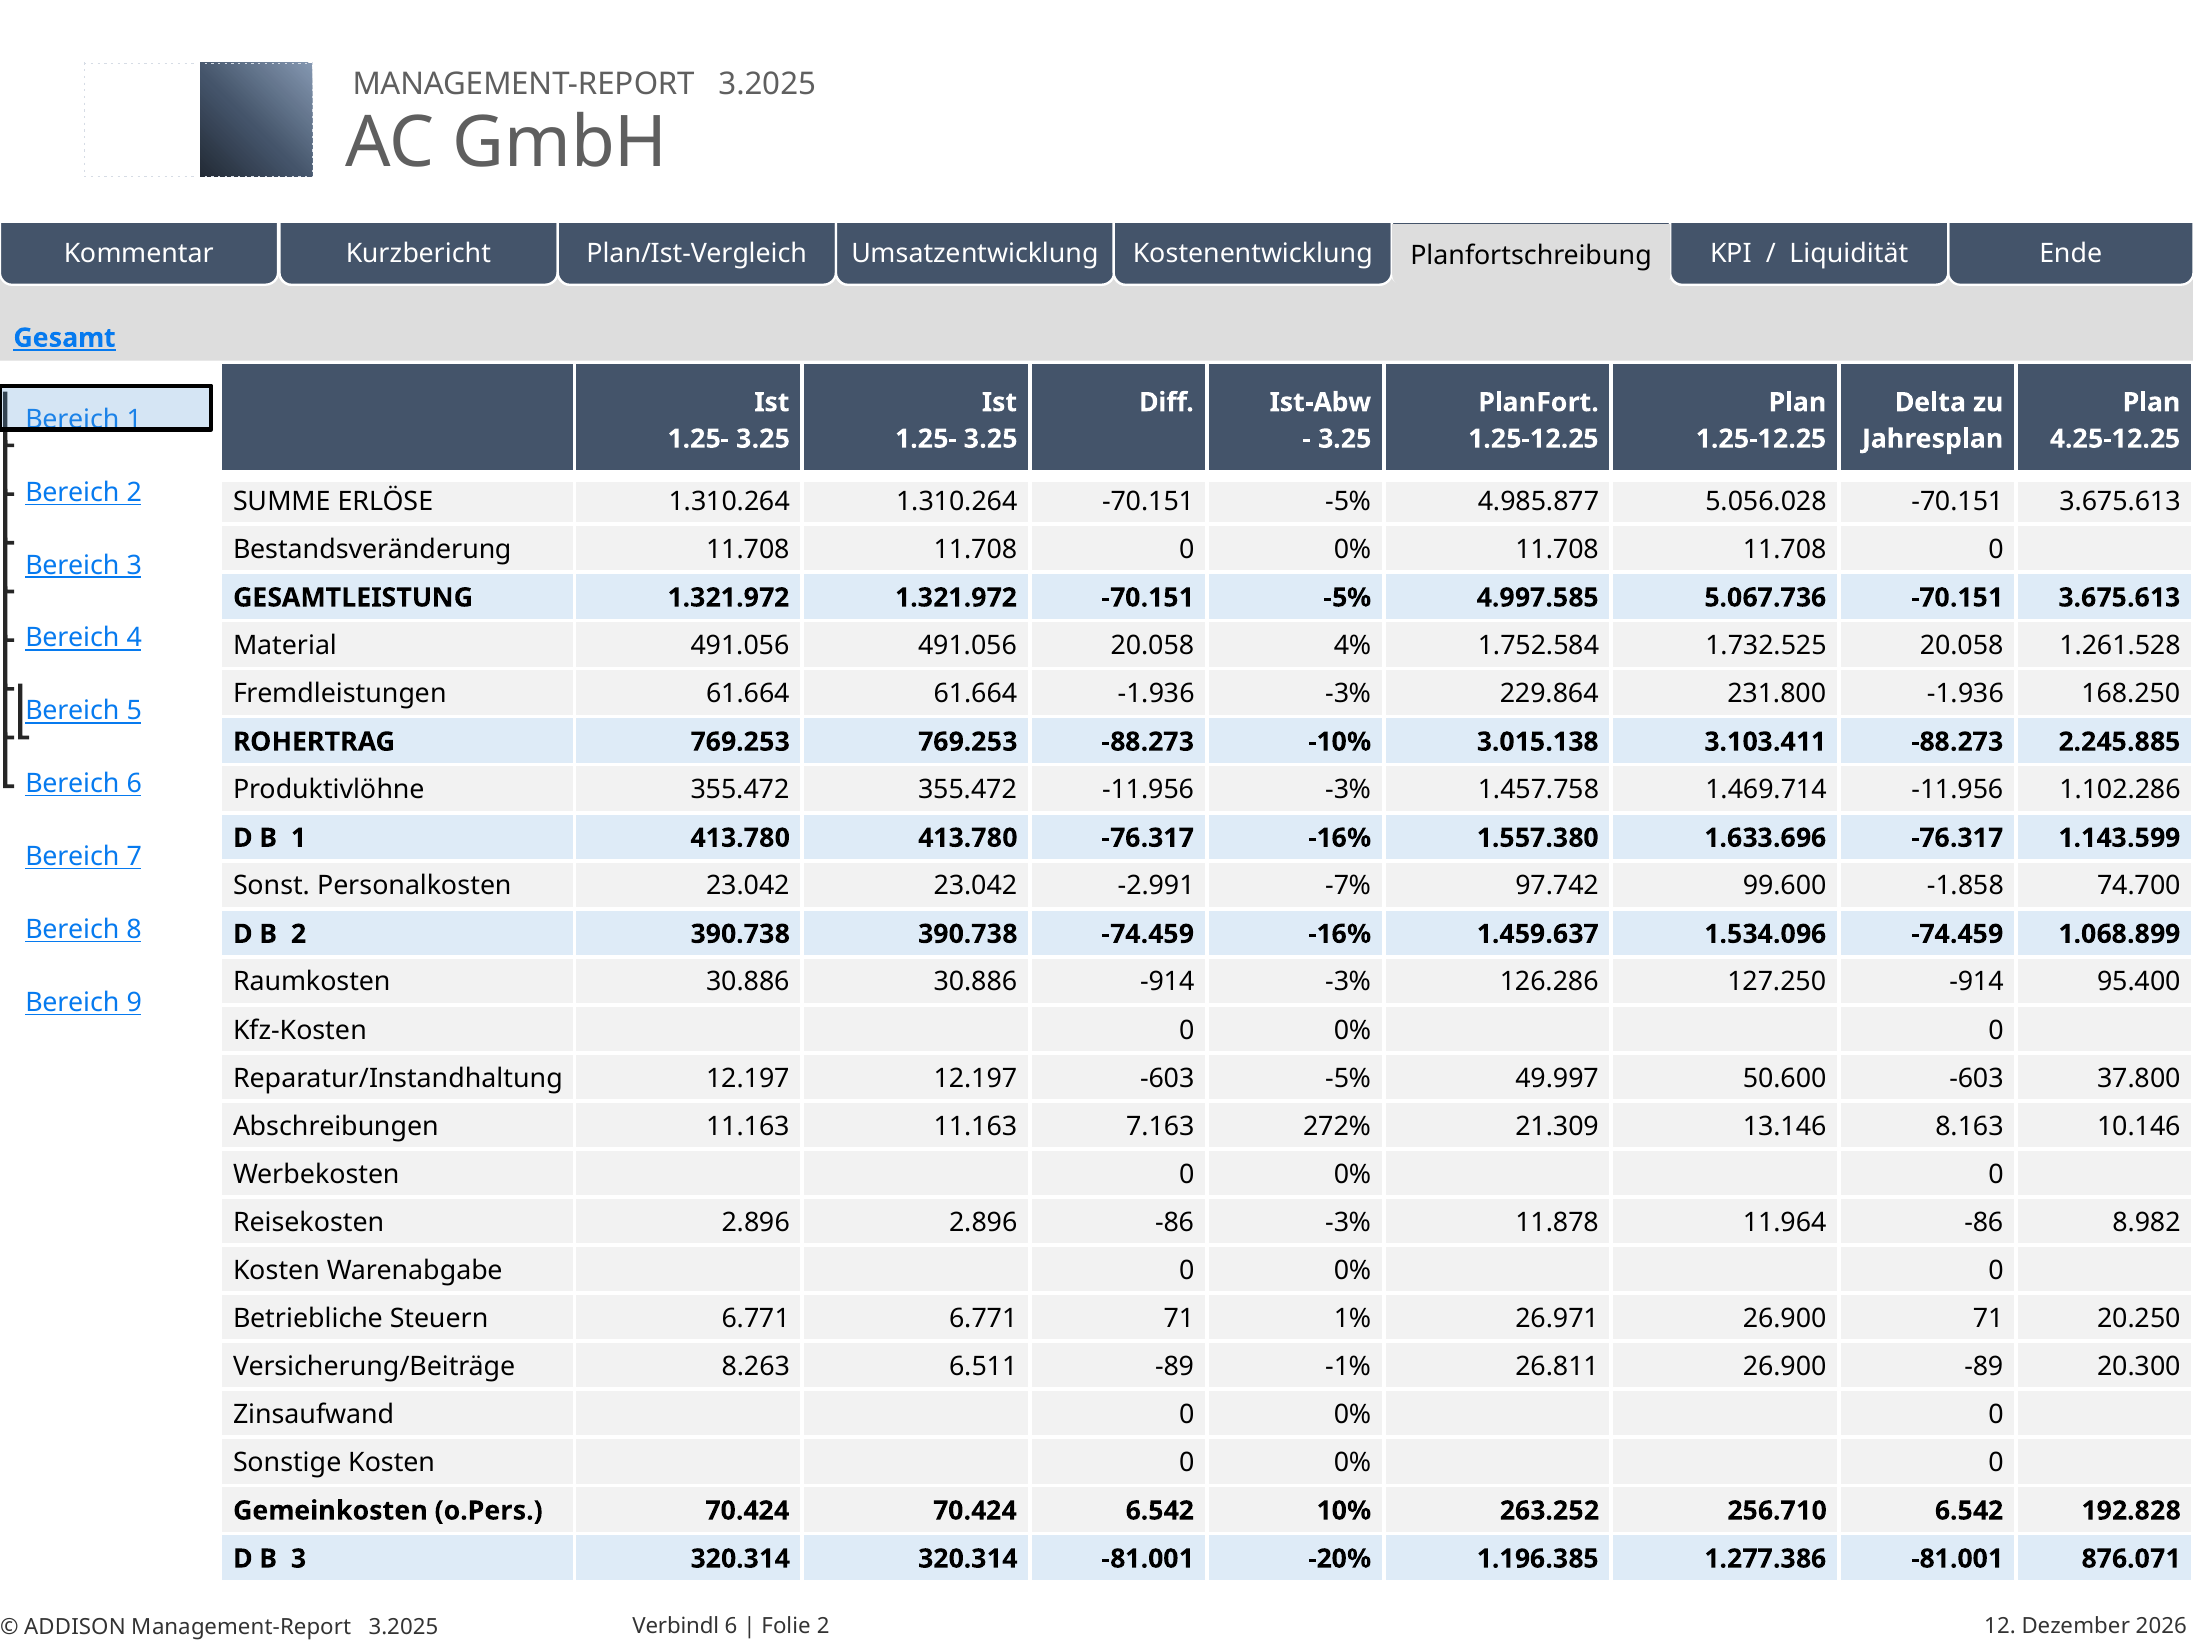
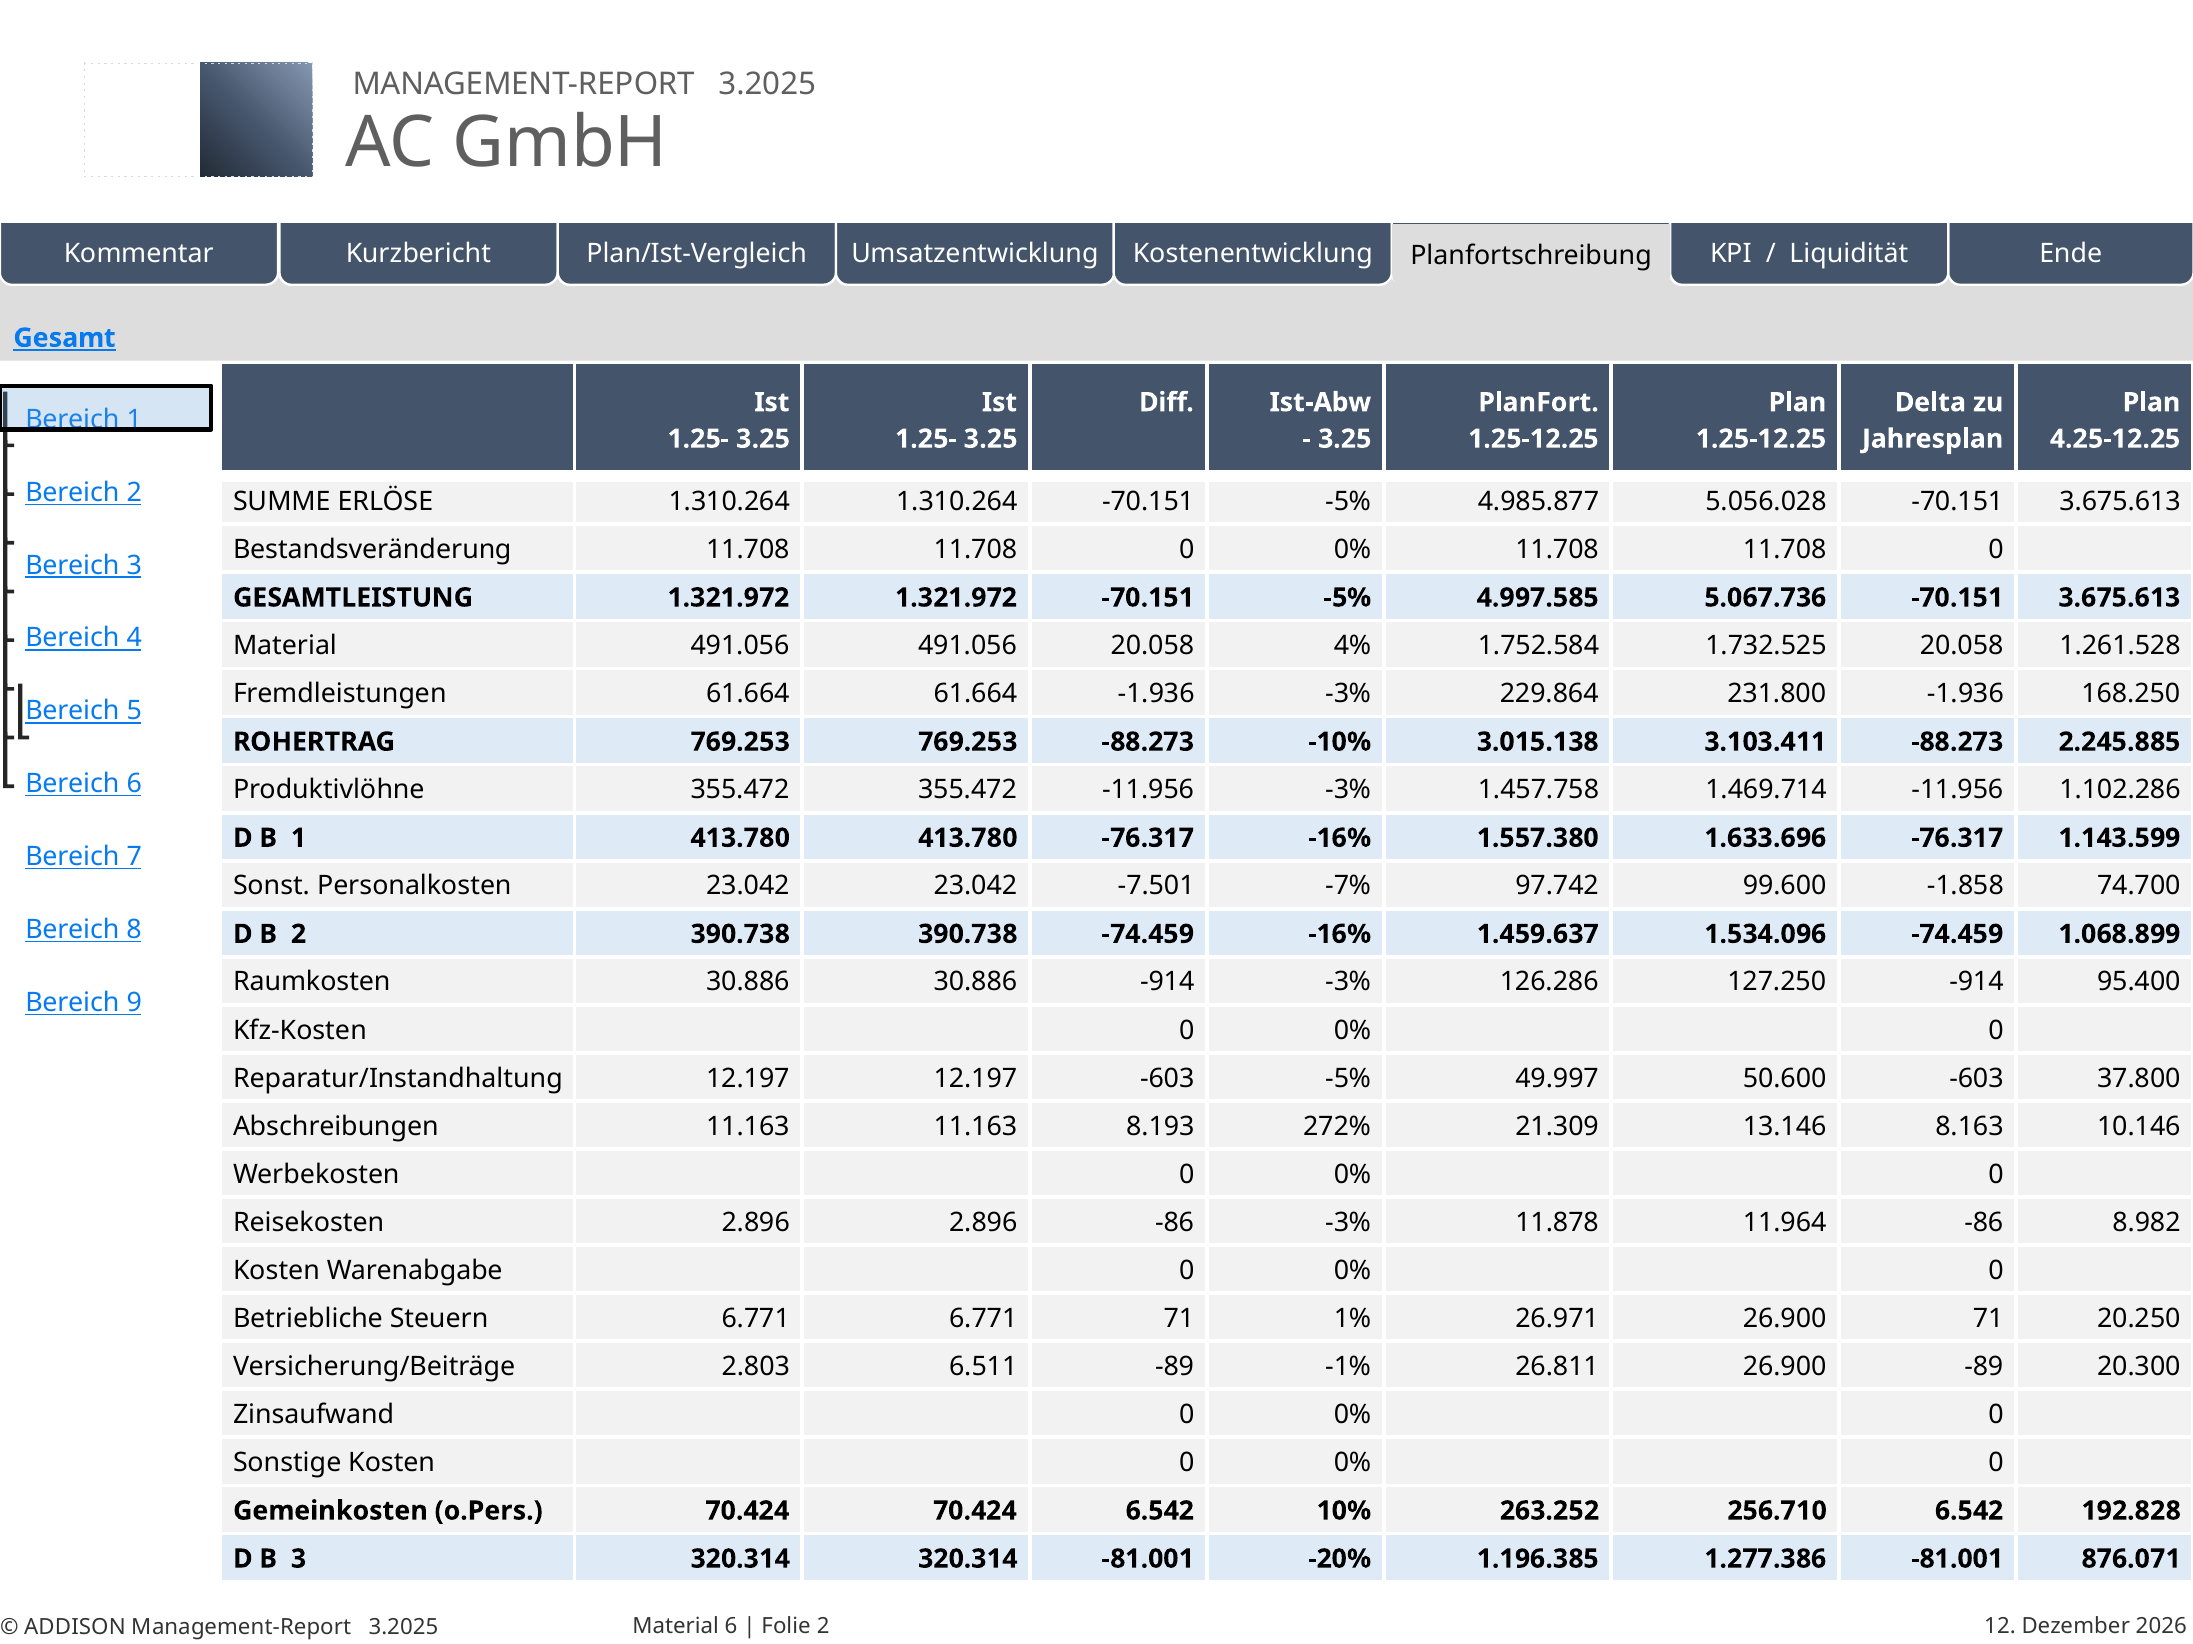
-2.991: -2.991 -> -7.501
7.163: 7.163 -> 8.193
8.263: 8.263 -> 2.803
Verbindl at (676, 1626): Verbindl -> Material
